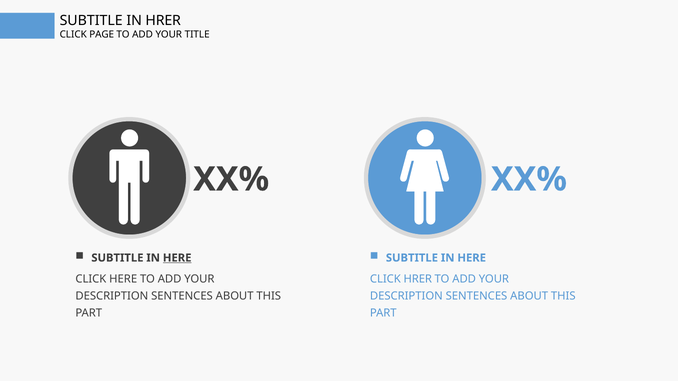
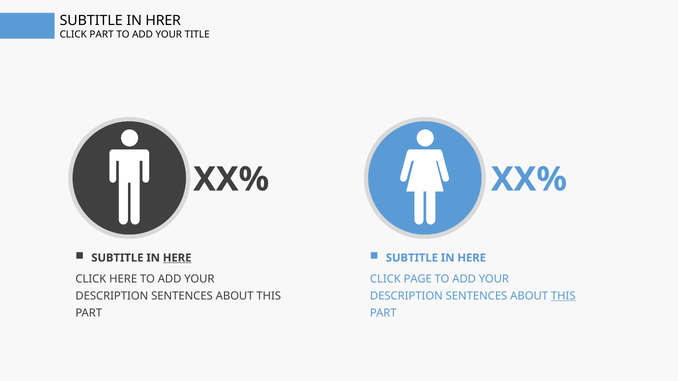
CLICK PAGE: PAGE -> PART
CLICK HRER: HRER -> PAGE
THIS at (563, 296) underline: none -> present
